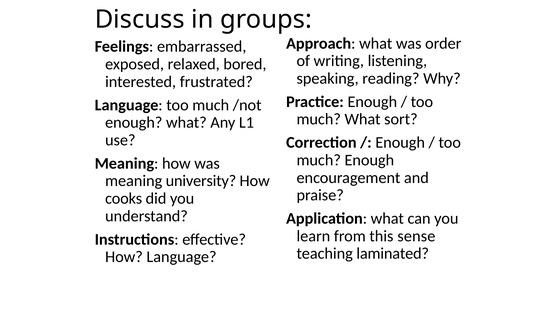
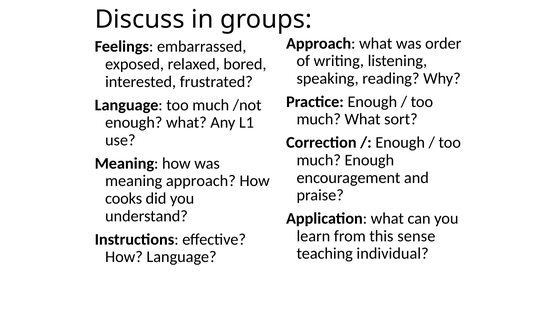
meaning university: university -> approach
laminated: laminated -> individual
